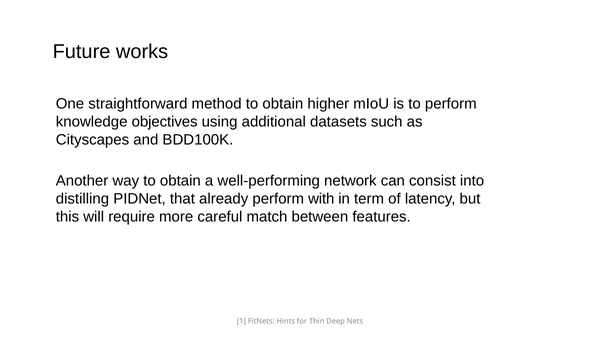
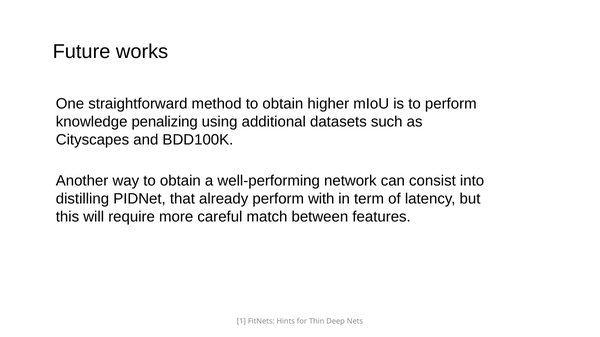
objectives: objectives -> penalizing
